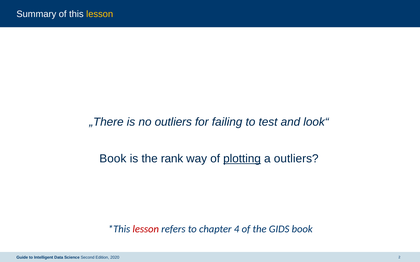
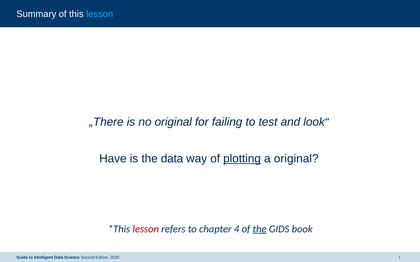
lesson at (100, 14) colour: yellow -> light blue
no outliers: outliers -> original
Book at (113, 159): Book -> Have
the rank: rank -> data
a outliers: outliers -> original
the at (260, 229) underline: none -> present
